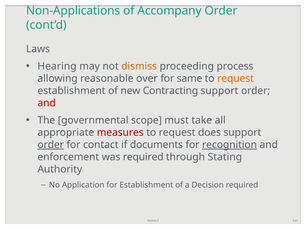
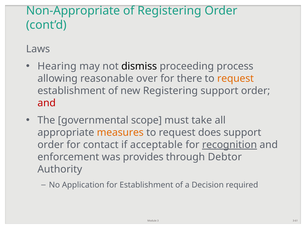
Non-Applications: Non-Applications -> Non-Appropriate
of Accompany: Accompany -> Registering
dismiss colour: orange -> black
same: same -> there
new Contracting: Contracting -> Registering
measures colour: red -> orange
order at (51, 145) underline: present -> none
documents: documents -> acceptable
was required: required -> provides
Stating: Stating -> Debtor
